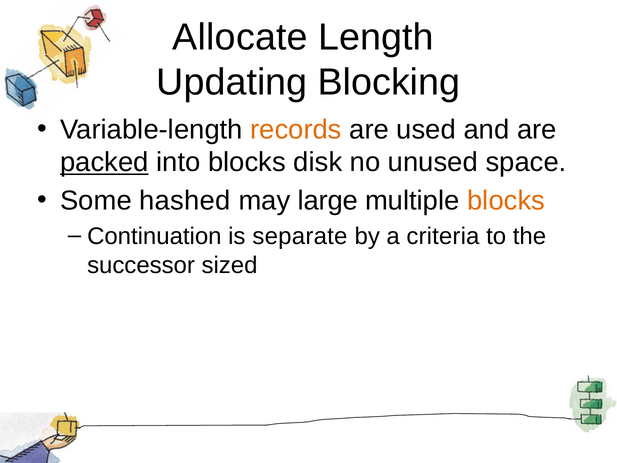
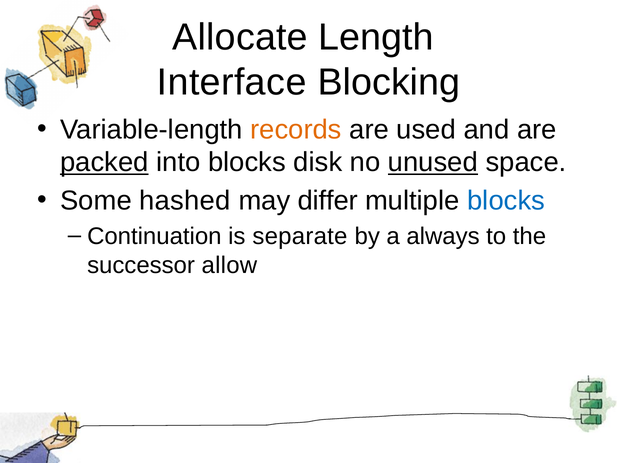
Updating: Updating -> Interface
unused underline: none -> present
large: large -> differ
blocks at (506, 201) colour: orange -> blue
criteria: criteria -> always
sized: sized -> allow
